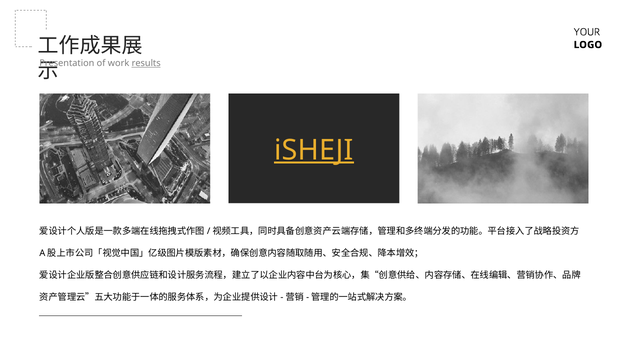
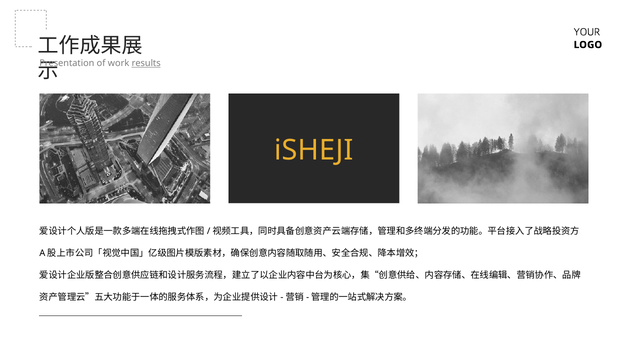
iSHEJI underline: present -> none
